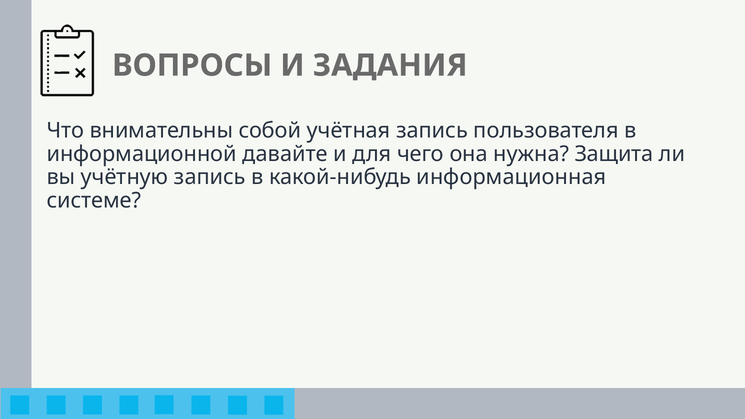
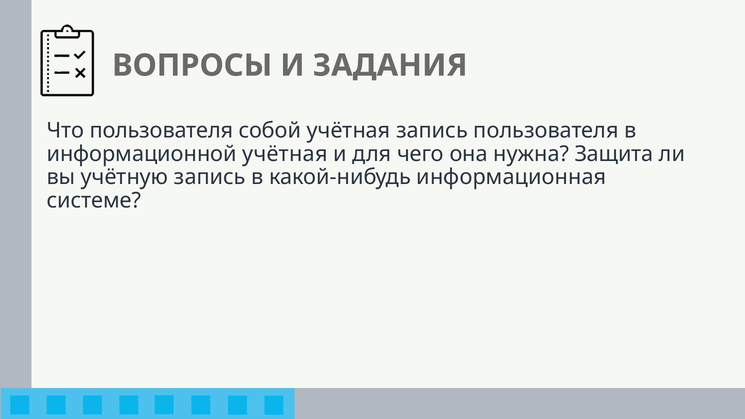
Что внимательны: внимательны -> пользователя
информационной давайте: давайте -> учётная
